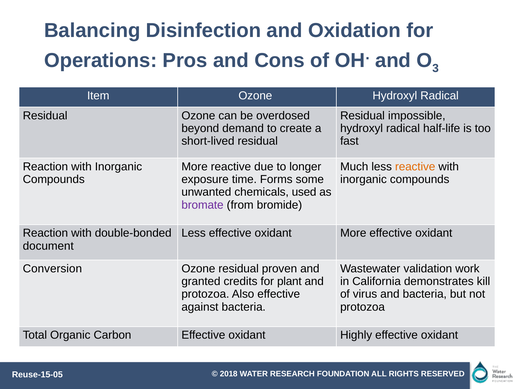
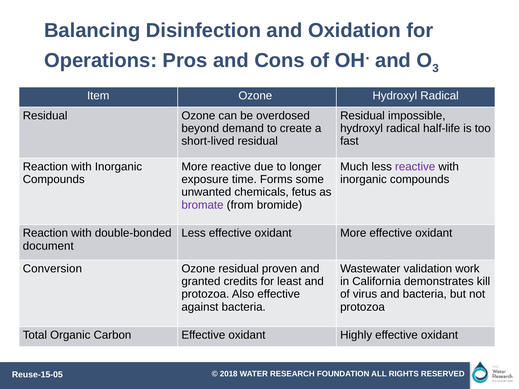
reactive at (415, 167) colour: orange -> purple
used: used -> fetus
plant: plant -> least
